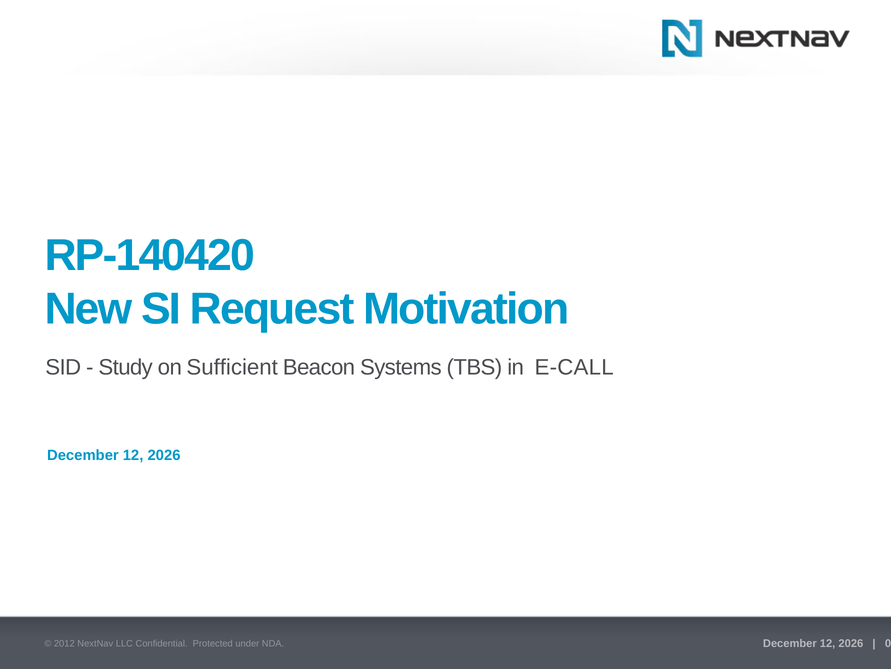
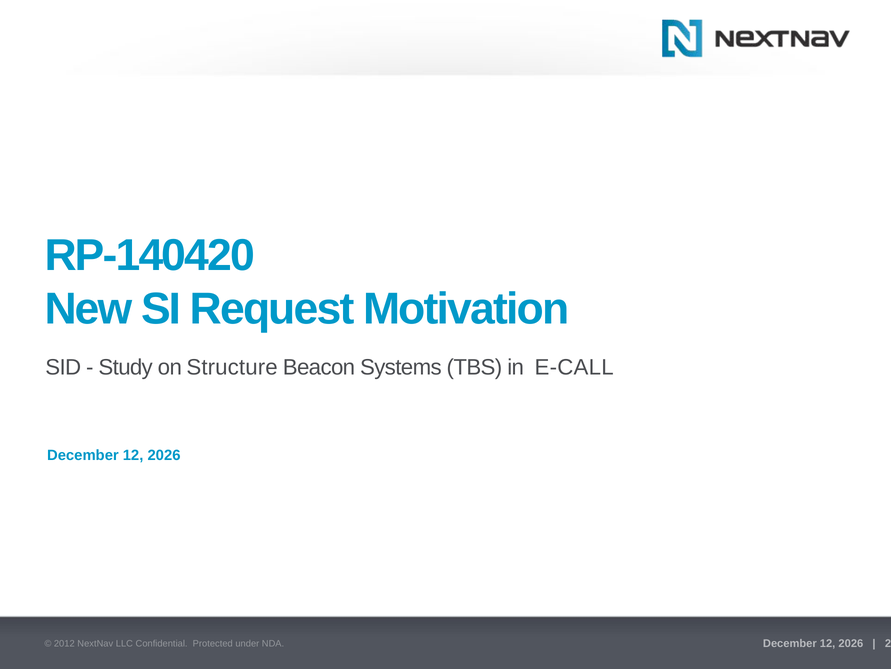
Sufficient: Sufficient -> Structure
0: 0 -> 2
